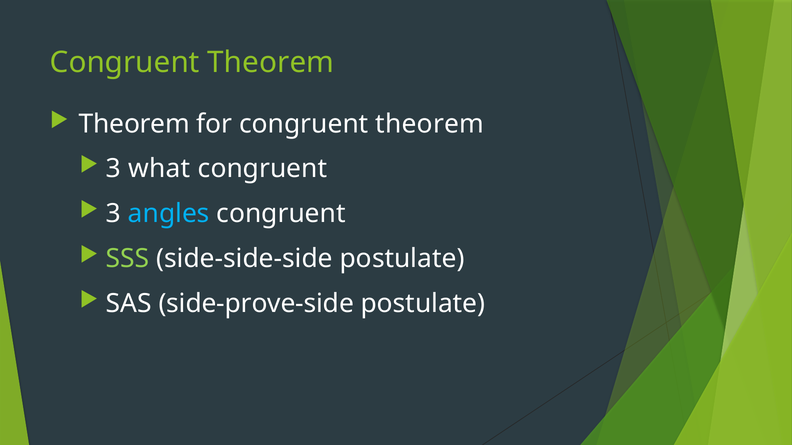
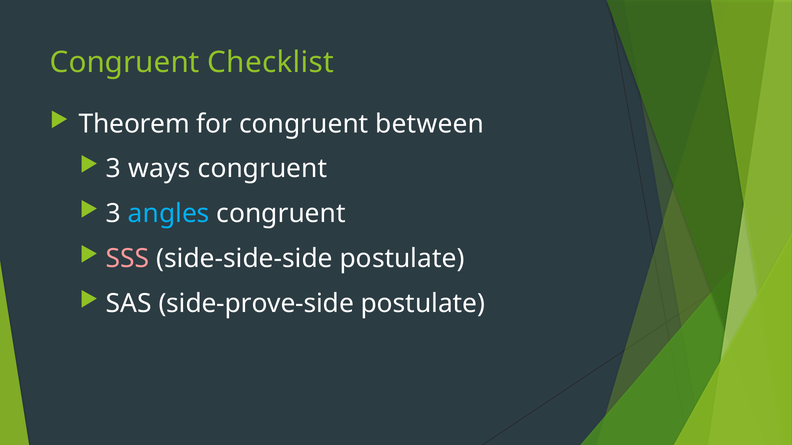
Theorem at (271, 62): Theorem -> Checklist
for congruent theorem: theorem -> between
what: what -> ways
SSS colour: light green -> pink
